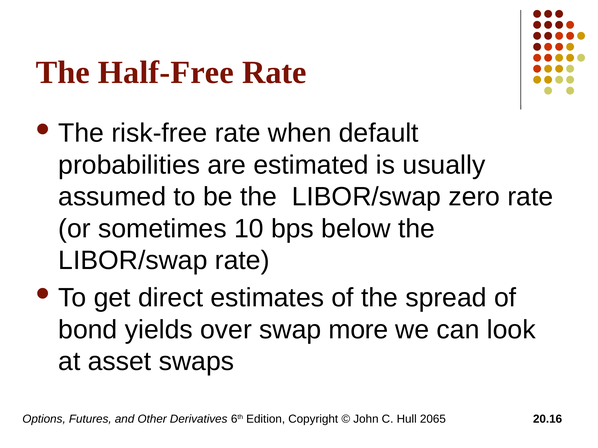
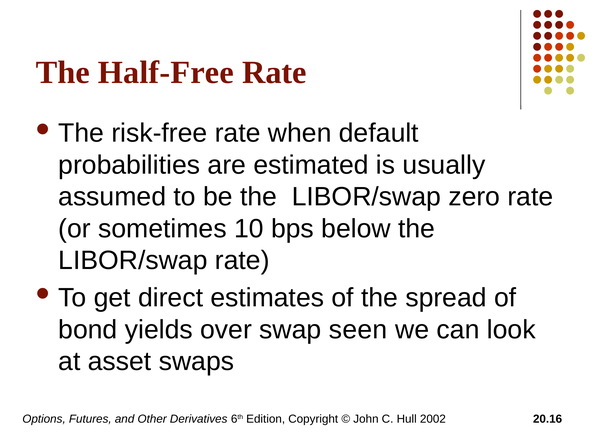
more: more -> seen
2065: 2065 -> 2002
